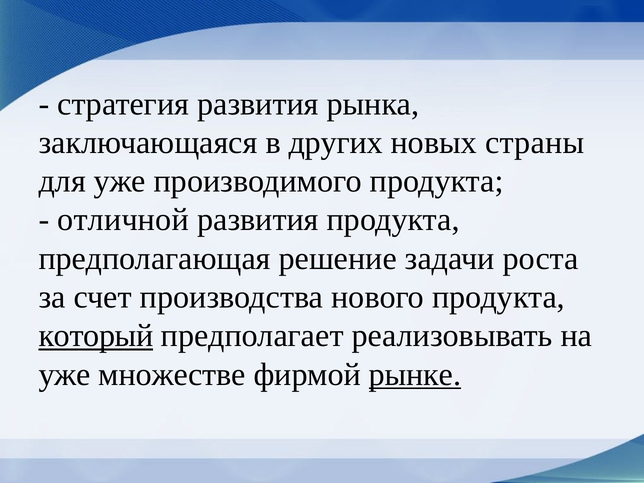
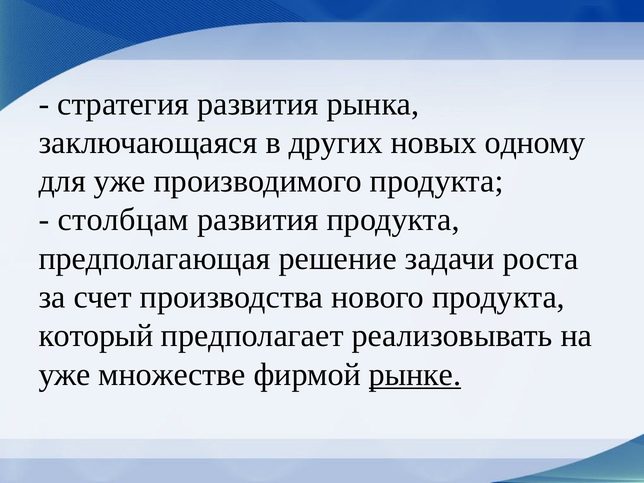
страны: страны -> одному
отличной: отличной -> столбцам
который underline: present -> none
